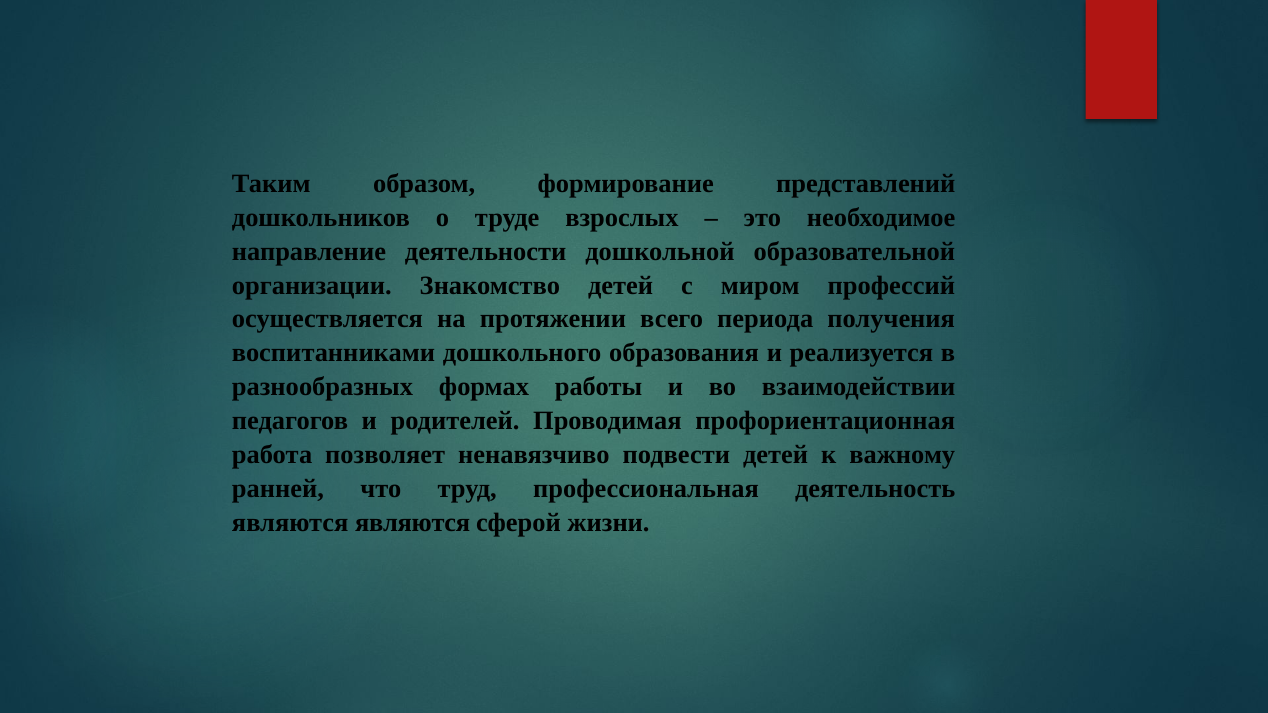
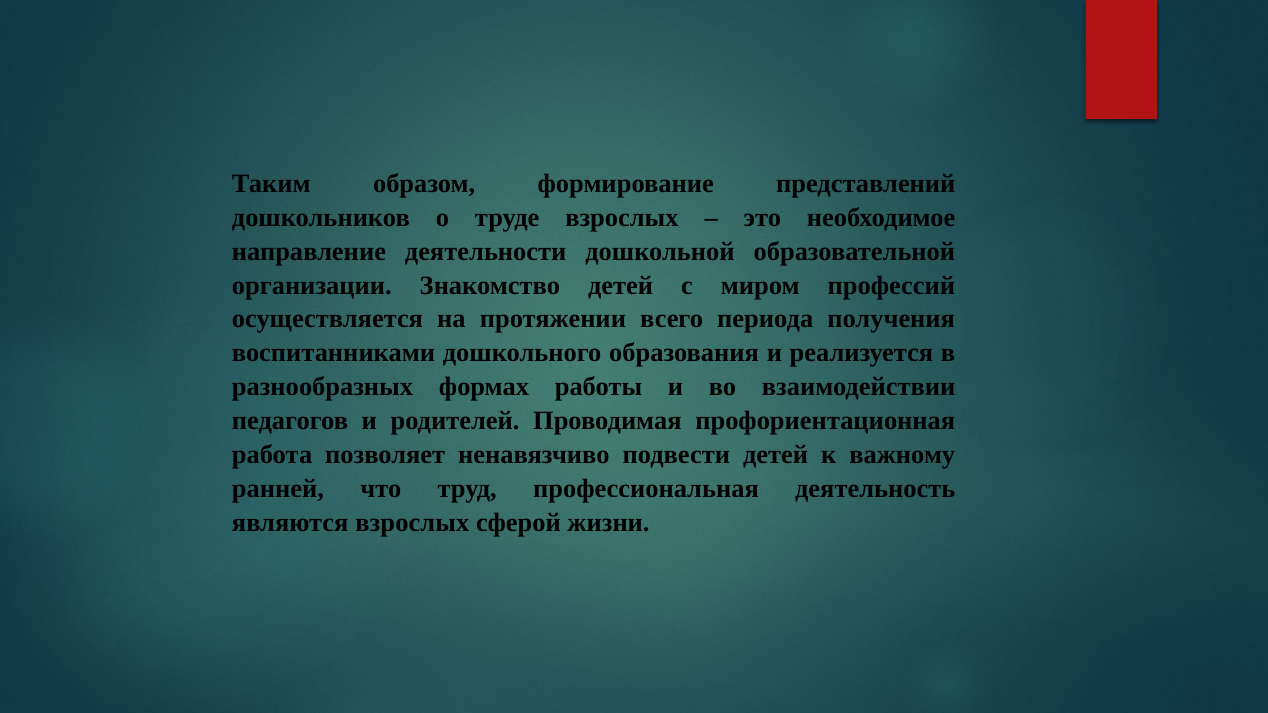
являются являются: являются -> взрослых
